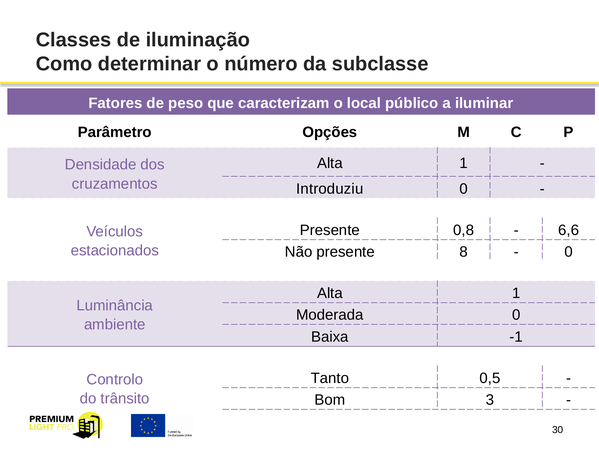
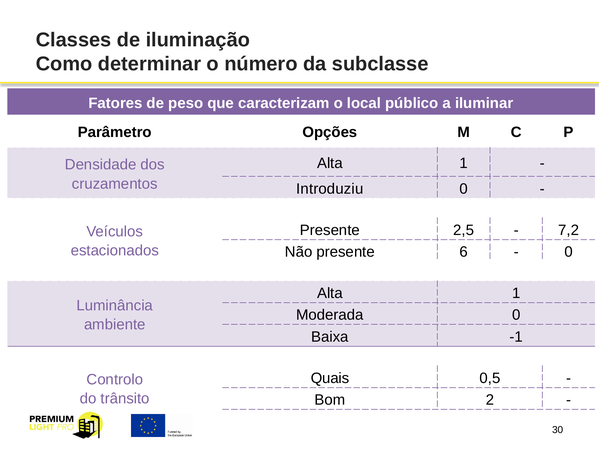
0,8: 0,8 -> 2,5
6,6: 6,6 -> 7,2
8: 8 -> 6
Tanto: Tanto -> Quais
3: 3 -> 2
